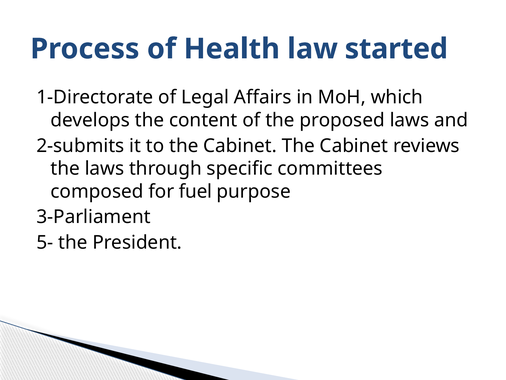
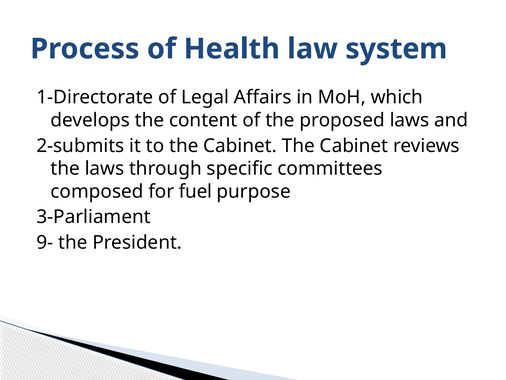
started: started -> system
5-: 5- -> 9-
